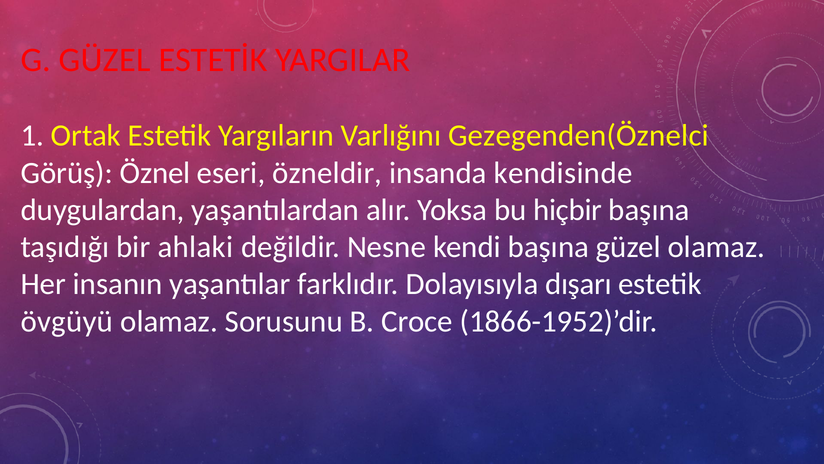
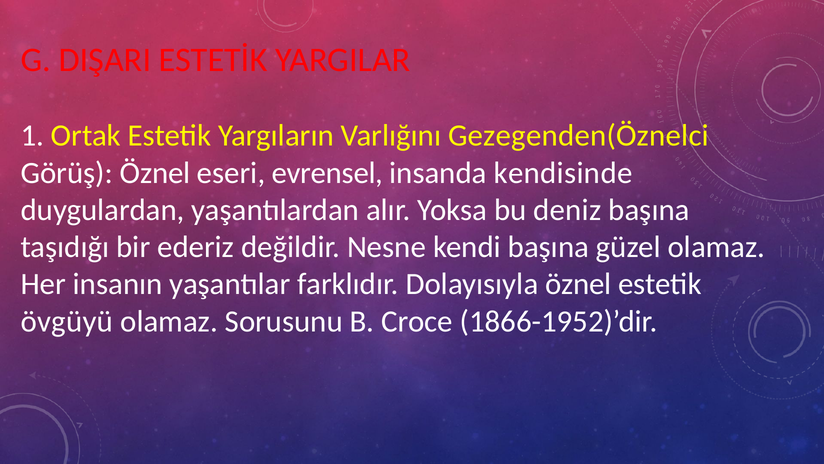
G GÜZEL: GÜZEL -> DIŞARI
özneldir: özneldir -> evrensel
hiçbir: hiçbir -> deniz
ahlaki: ahlaki -> ederiz
Dolayısıyla dışarı: dışarı -> öznel
